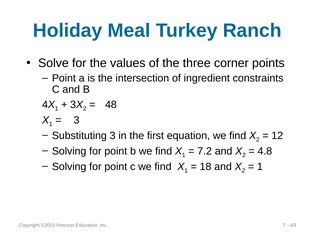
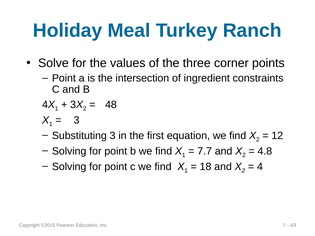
7.2: 7.2 -> 7.7
1 at (260, 167): 1 -> 4
